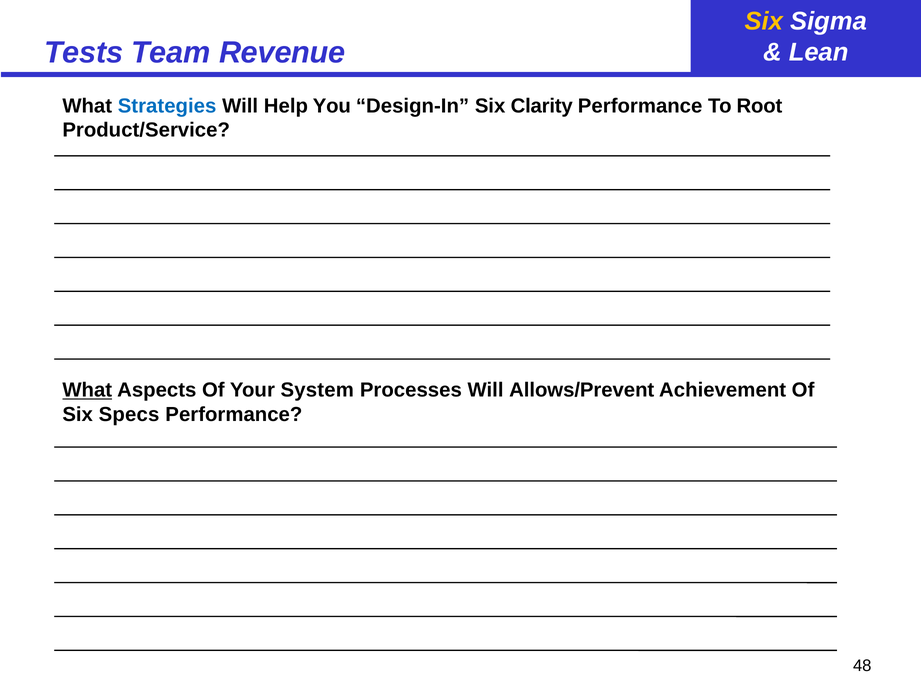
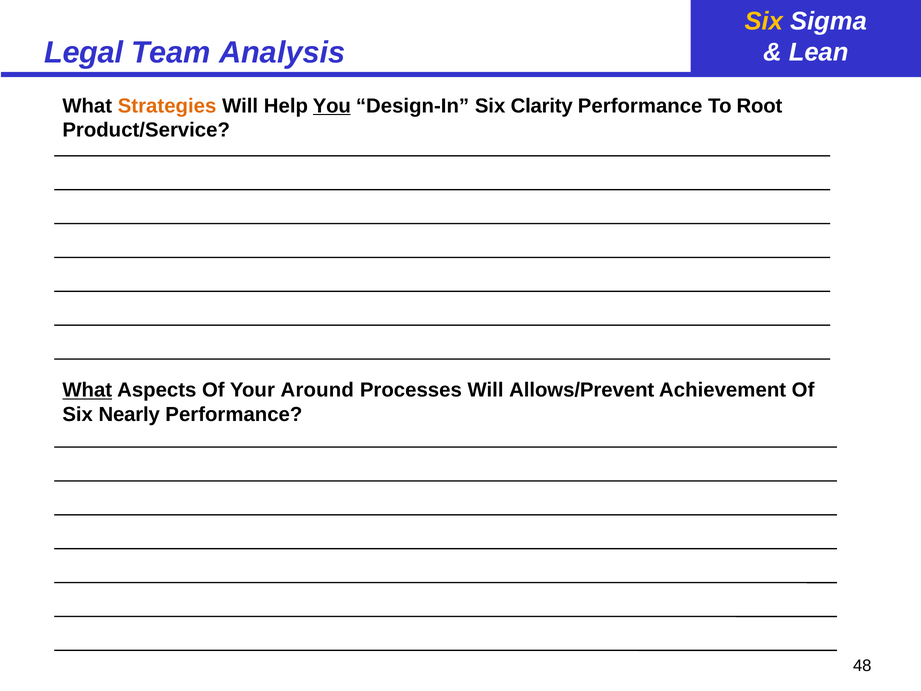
Tests: Tests -> Legal
Revenue: Revenue -> Analysis
Strategies colour: blue -> orange
You underline: none -> present
System: System -> Around
Specs: Specs -> Nearly
